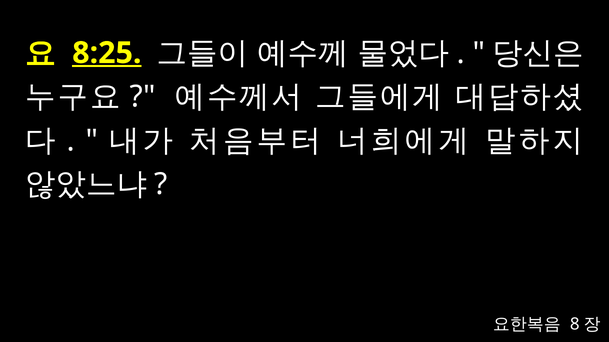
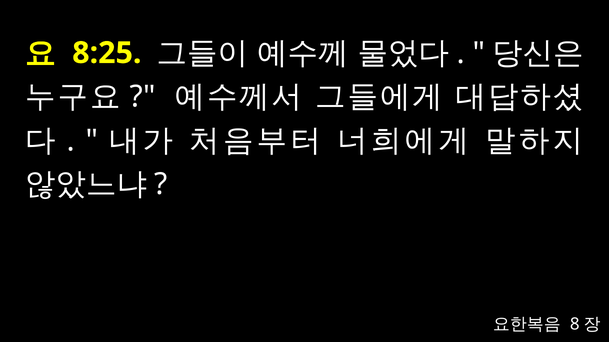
8:25 underline: present -> none
